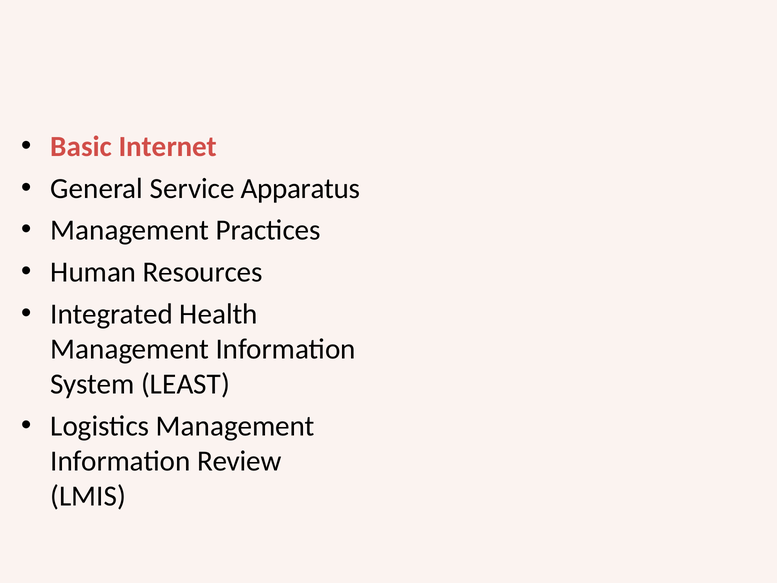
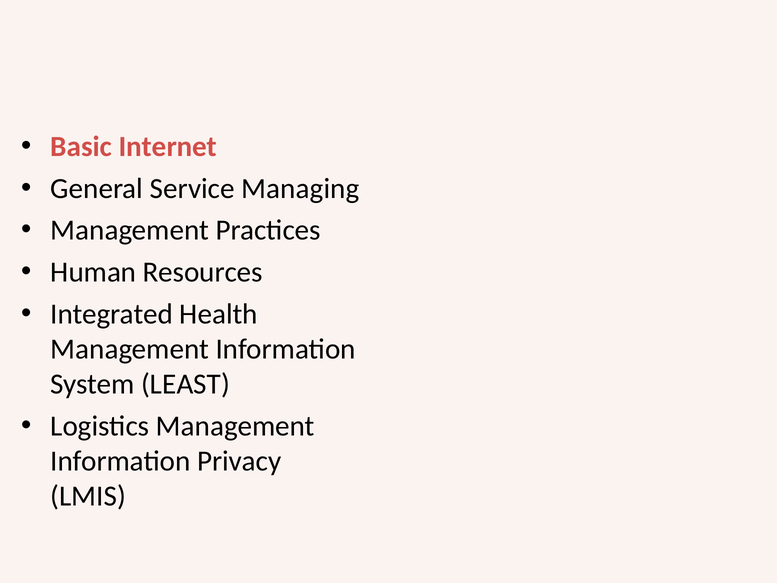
Apparatus: Apparatus -> Managing
Review: Review -> Privacy
